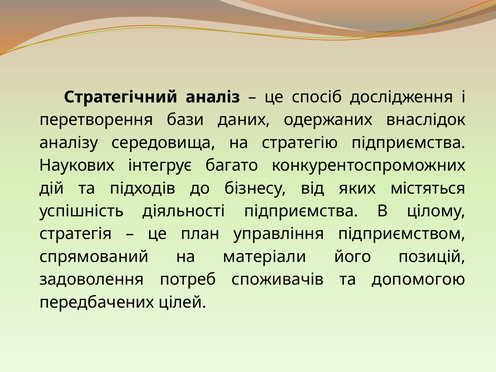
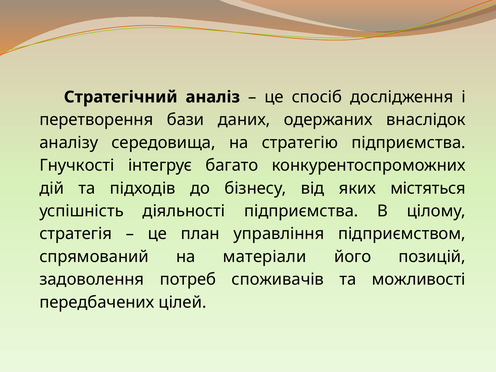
Наукових: Наукових -> Гнучкості
допомогою: допомогою -> можливості
